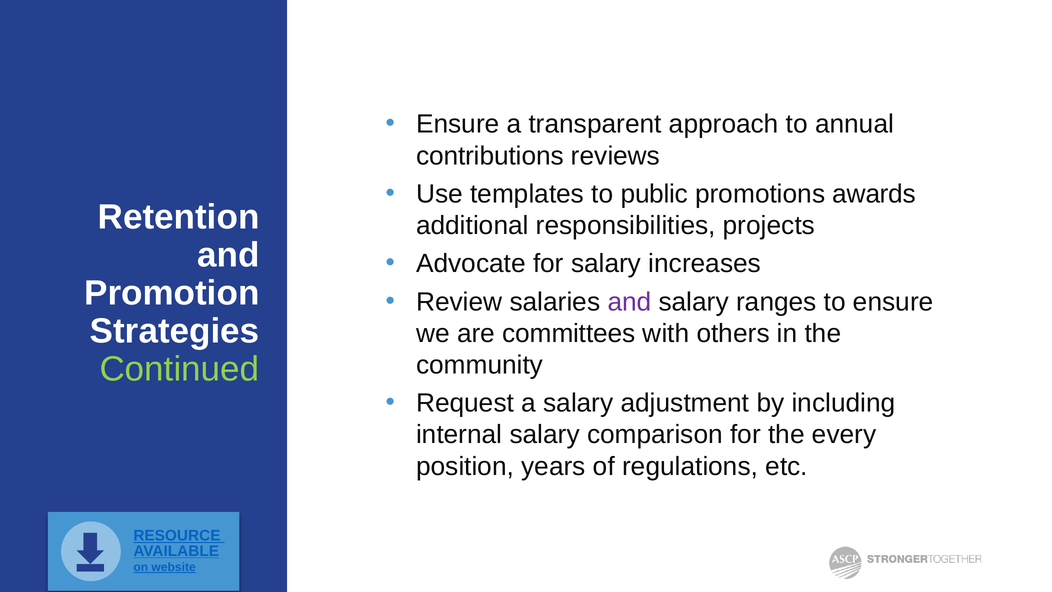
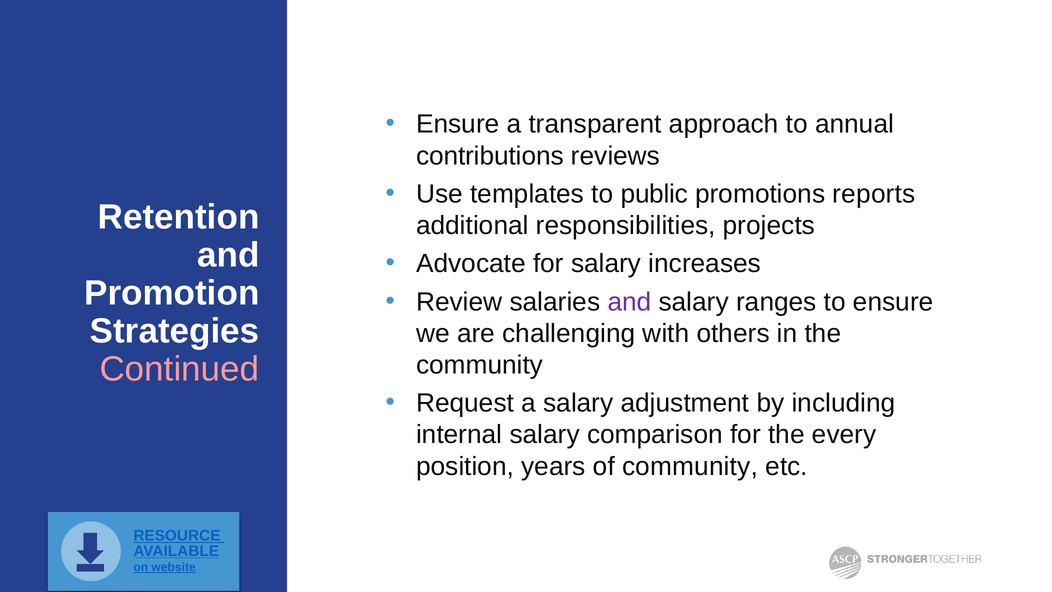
awards: awards -> reports
committees: committees -> challenging
Continued colour: light green -> pink
of regulations: regulations -> community
